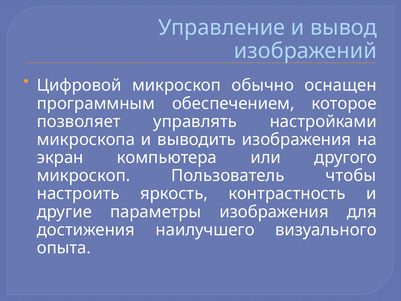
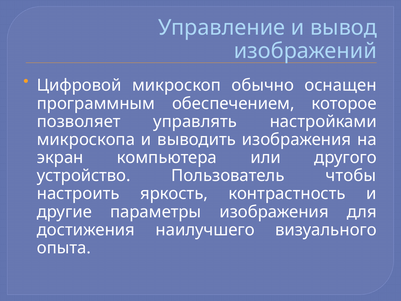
микроскоп at (84, 176): микроскоп -> устройство
